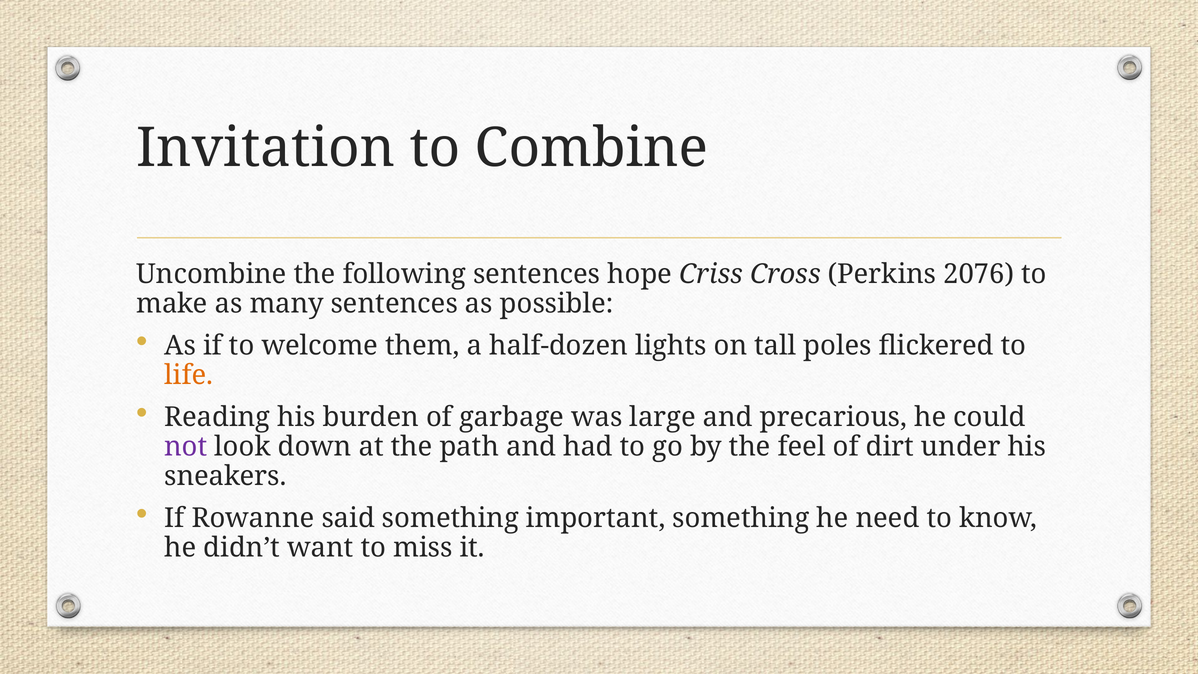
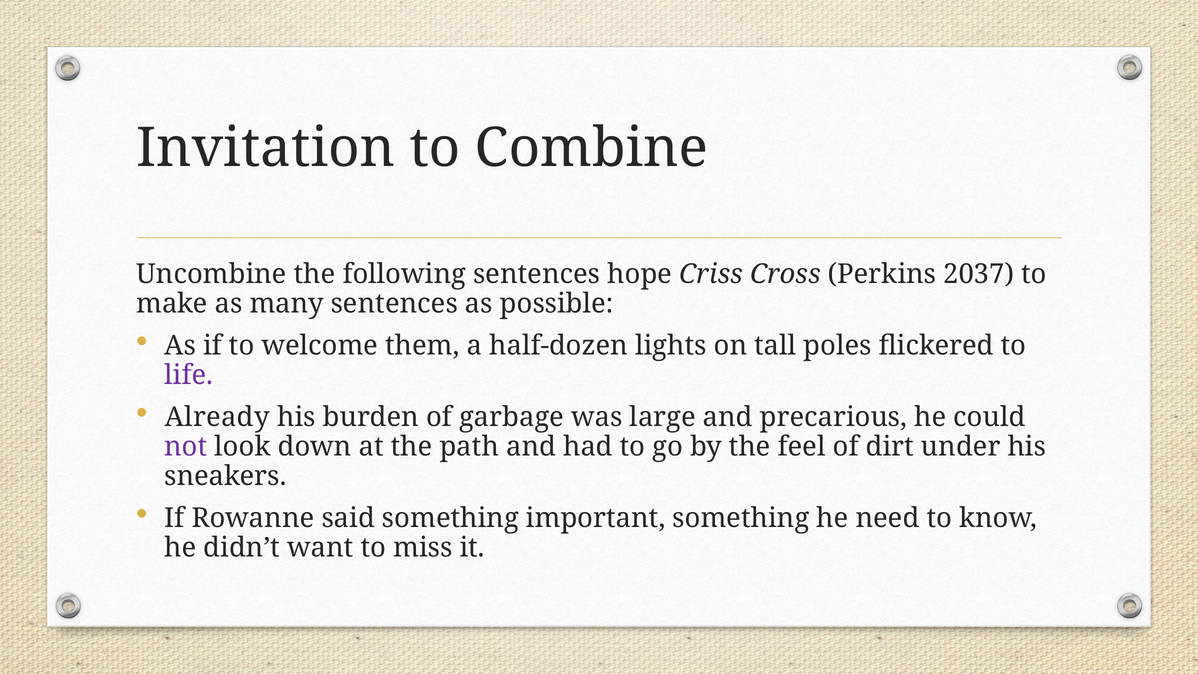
2076: 2076 -> 2037
life colour: orange -> purple
Reading: Reading -> Already
